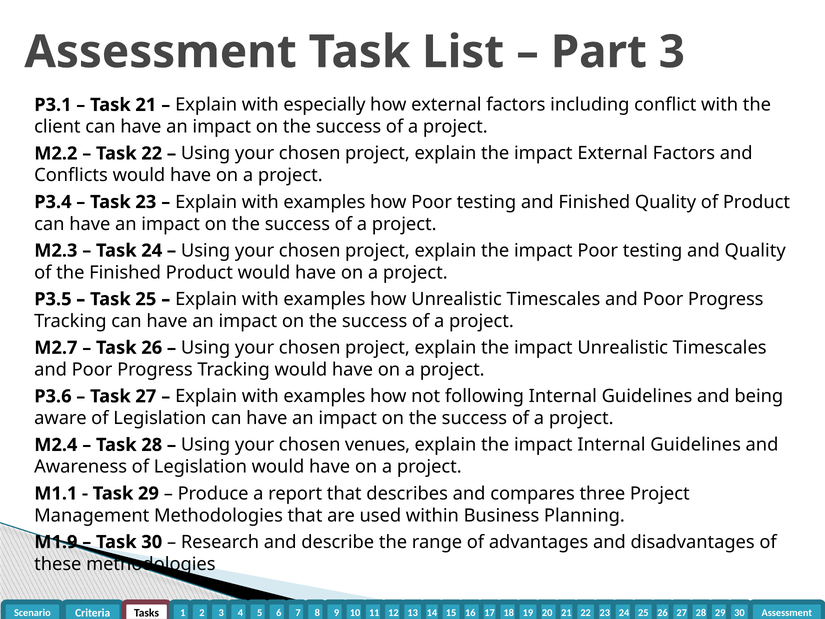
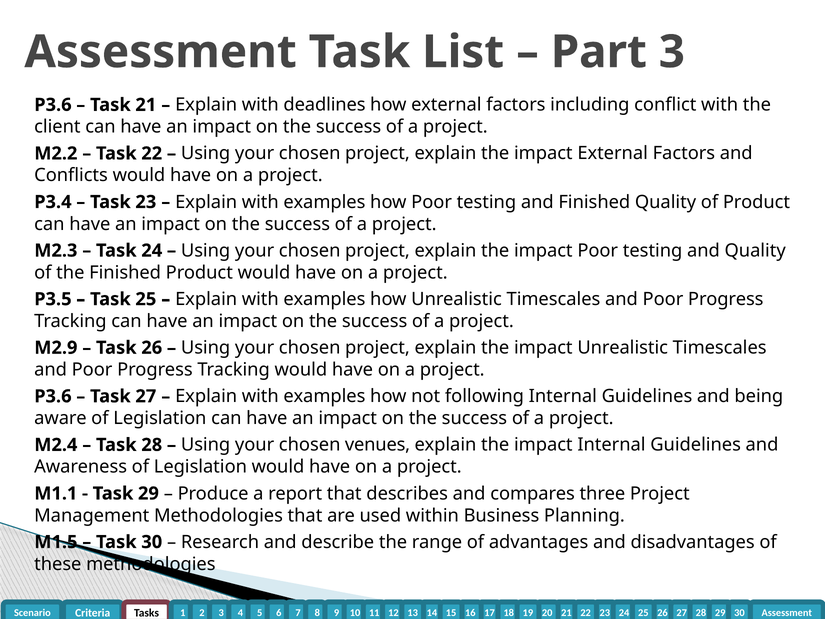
P3.1 at (53, 105): P3.1 -> P3.6
especially: especially -> deadlines
M2.7: M2.7 -> M2.9
M1.9: M1.9 -> M1.5
